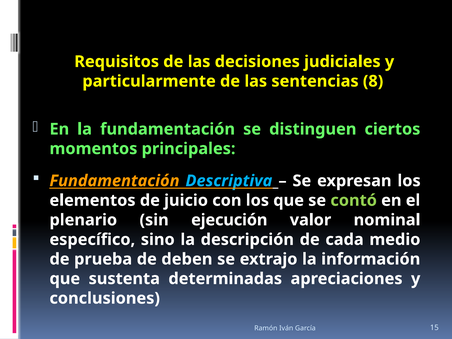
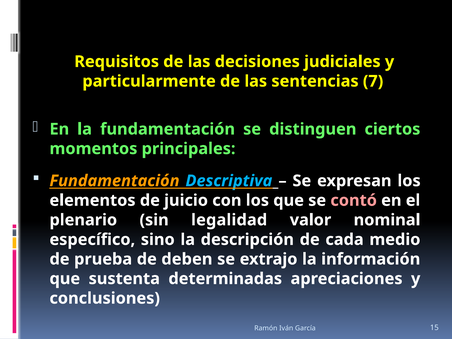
8: 8 -> 7
contó colour: light green -> pink
ejecución: ejecución -> legalidad
